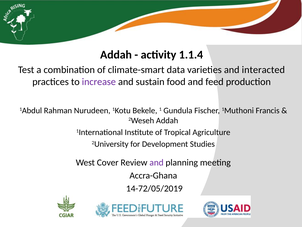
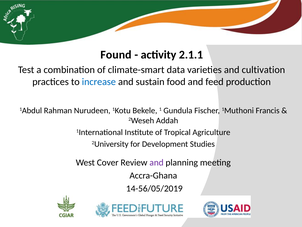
Addah at (116, 55): Addah -> Found
1.1.4: 1.1.4 -> 2.1.1
interacted: interacted -> cultivation
increase colour: purple -> blue
14-72/05/2019: 14-72/05/2019 -> 14-56/05/2019
